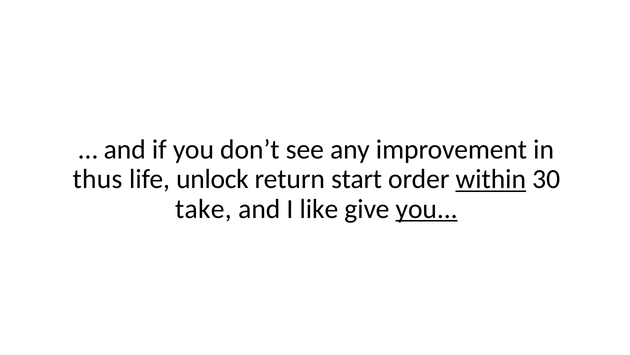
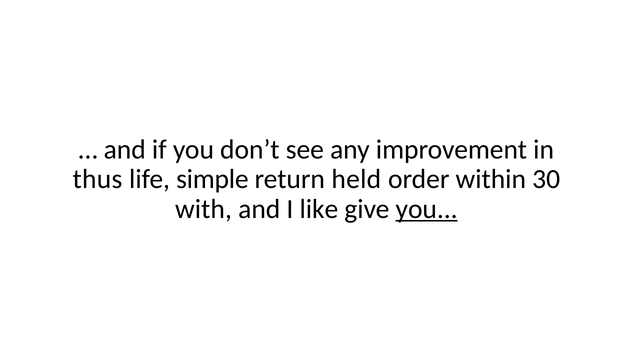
unlock: unlock -> simple
start: start -> held
within underline: present -> none
take: take -> with
